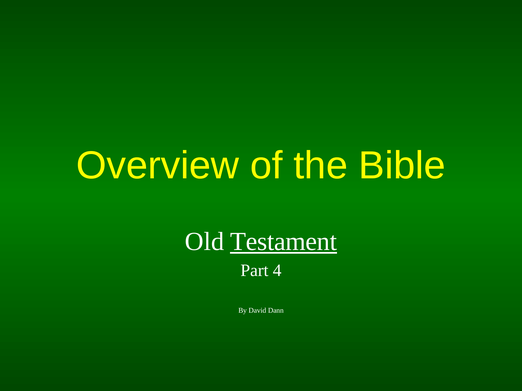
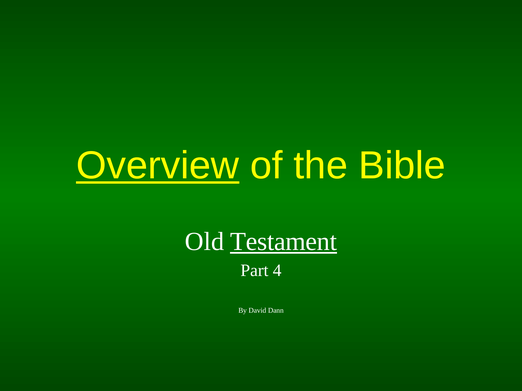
Overview underline: none -> present
